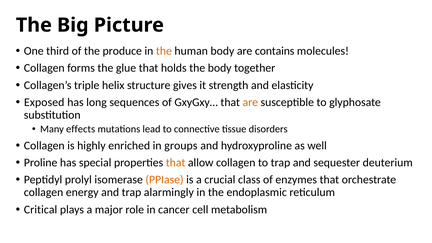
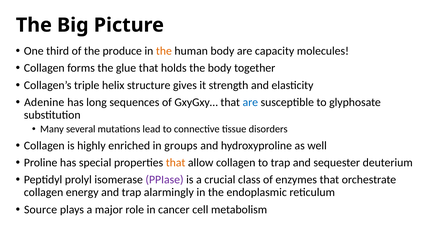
contains: contains -> capacity
Exposed: Exposed -> Adenine
are at (250, 102) colour: orange -> blue
effects: effects -> several
PPIase colour: orange -> purple
Critical: Critical -> Source
